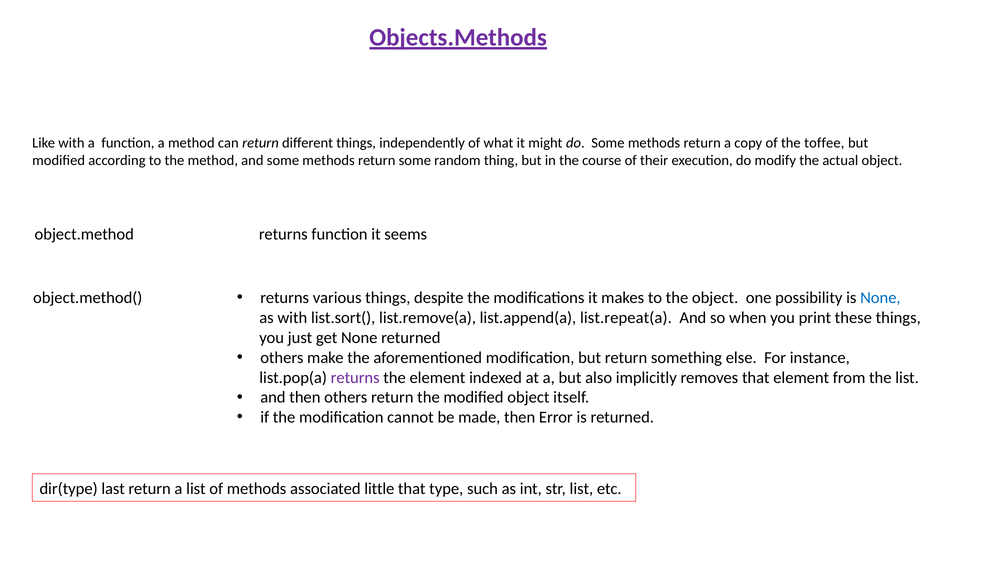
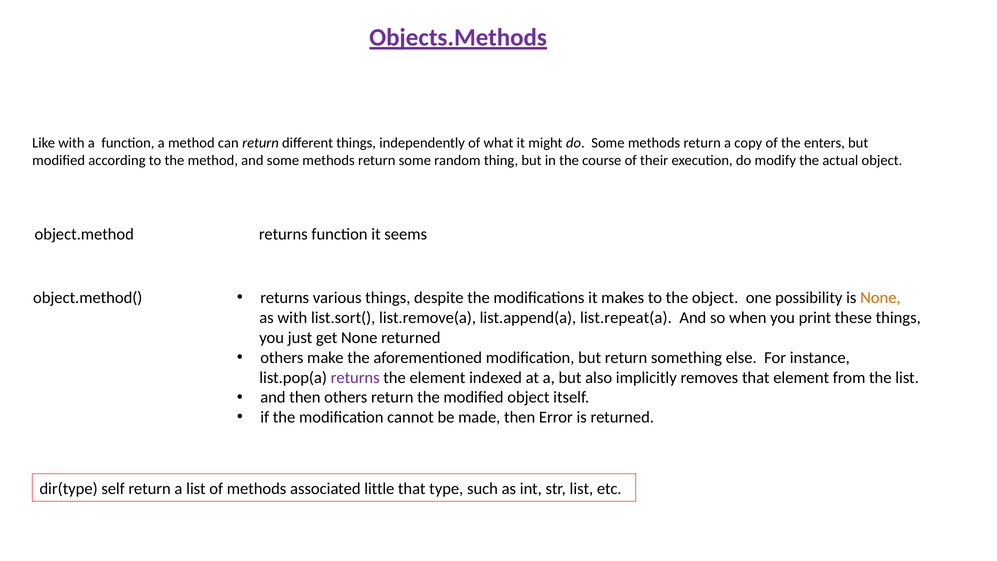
toffee: toffee -> enters
None at (880, 298) colour: blue -> orange
last: last -> self
